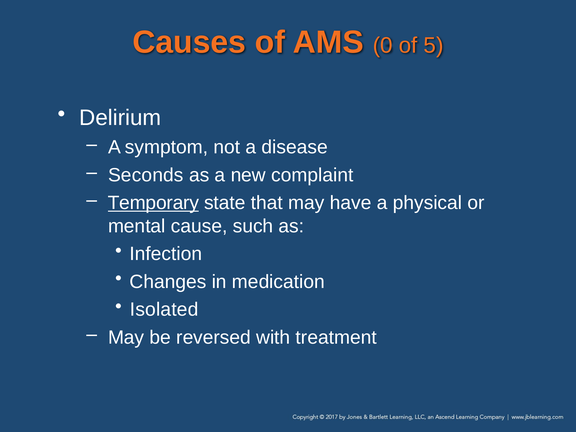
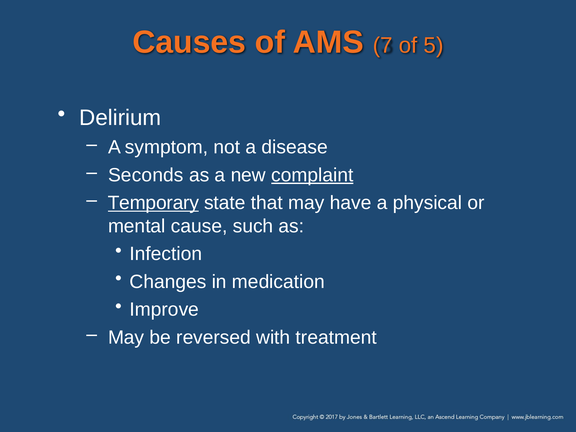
0: 0 -> 7
complaint underline: none -> present
Isolated: Isolated -> Improve
